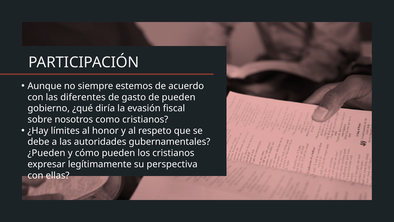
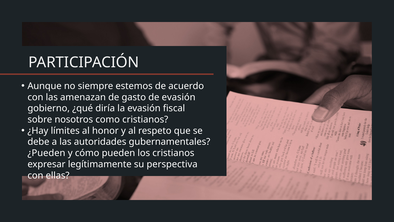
diferentes: diferentes -> amenazan
de pueden: pueden -> evasión
